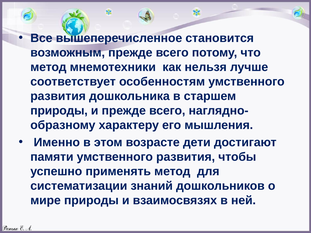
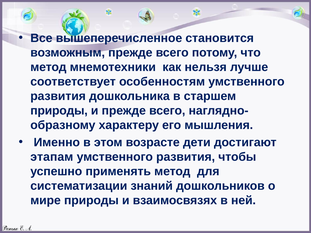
памяти: памяти -> этапам
